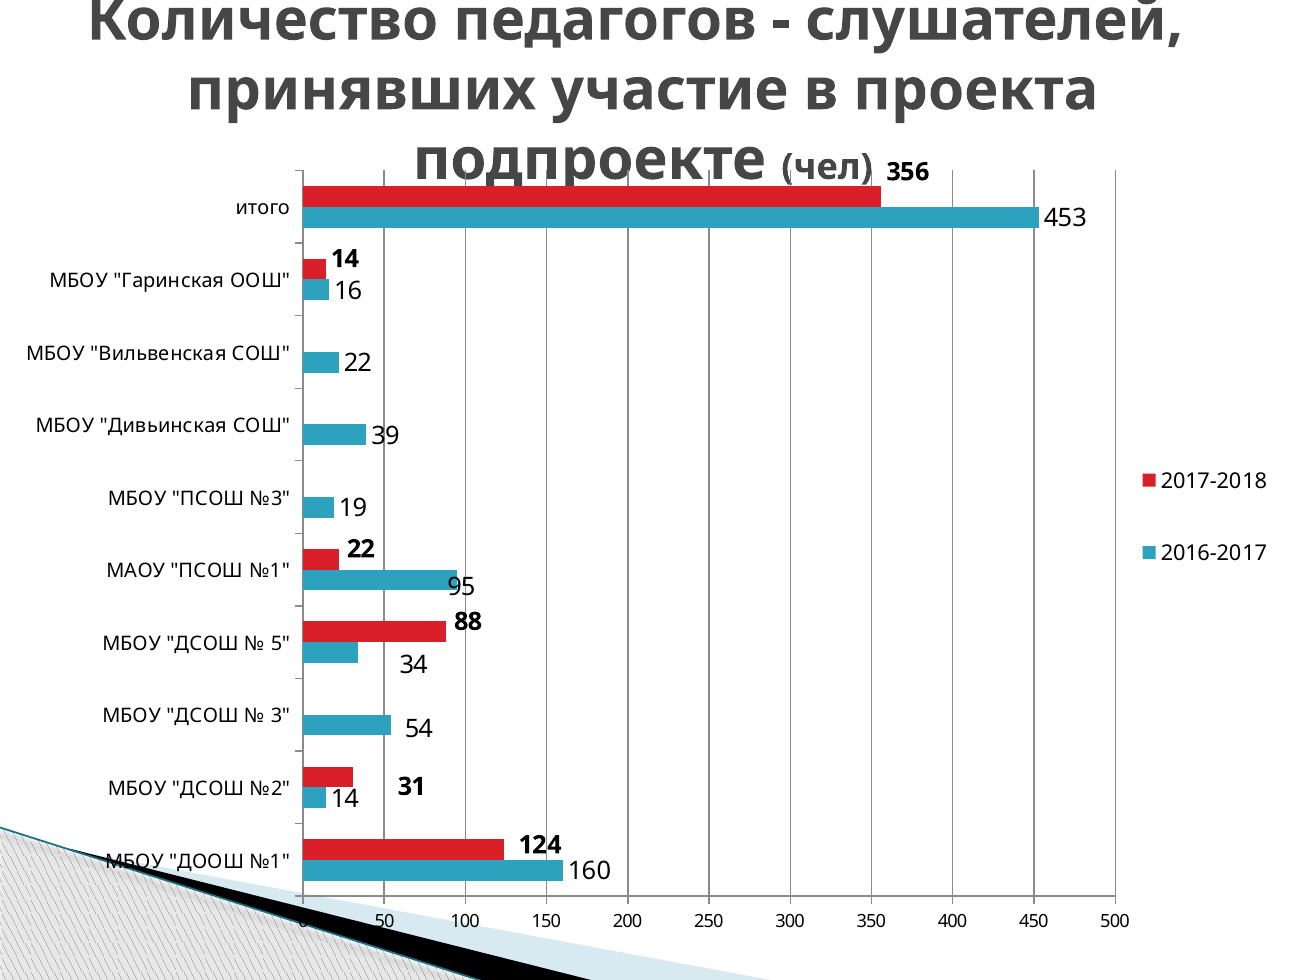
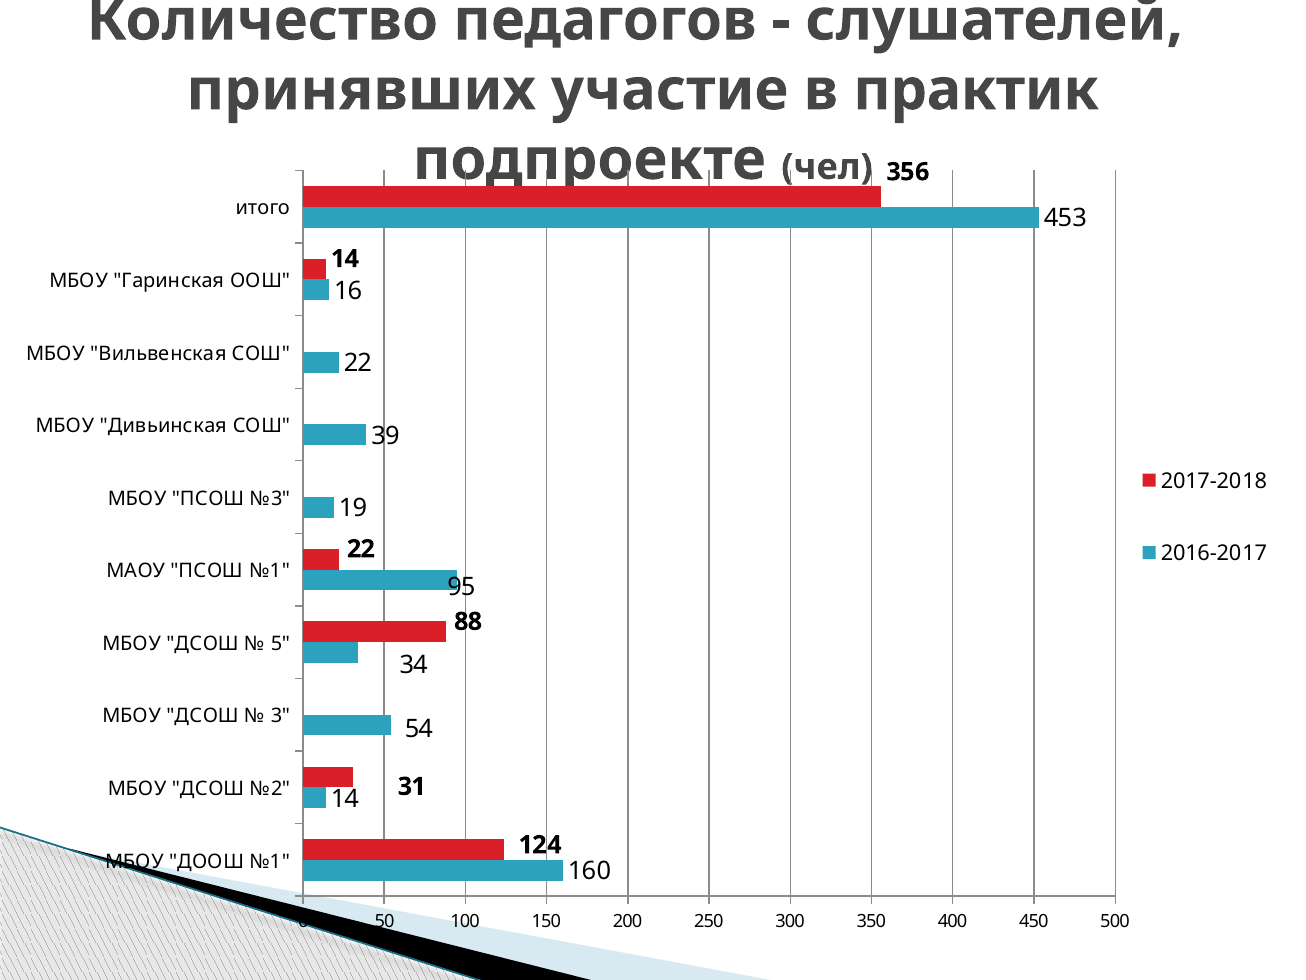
проекта: проекта -> практик
